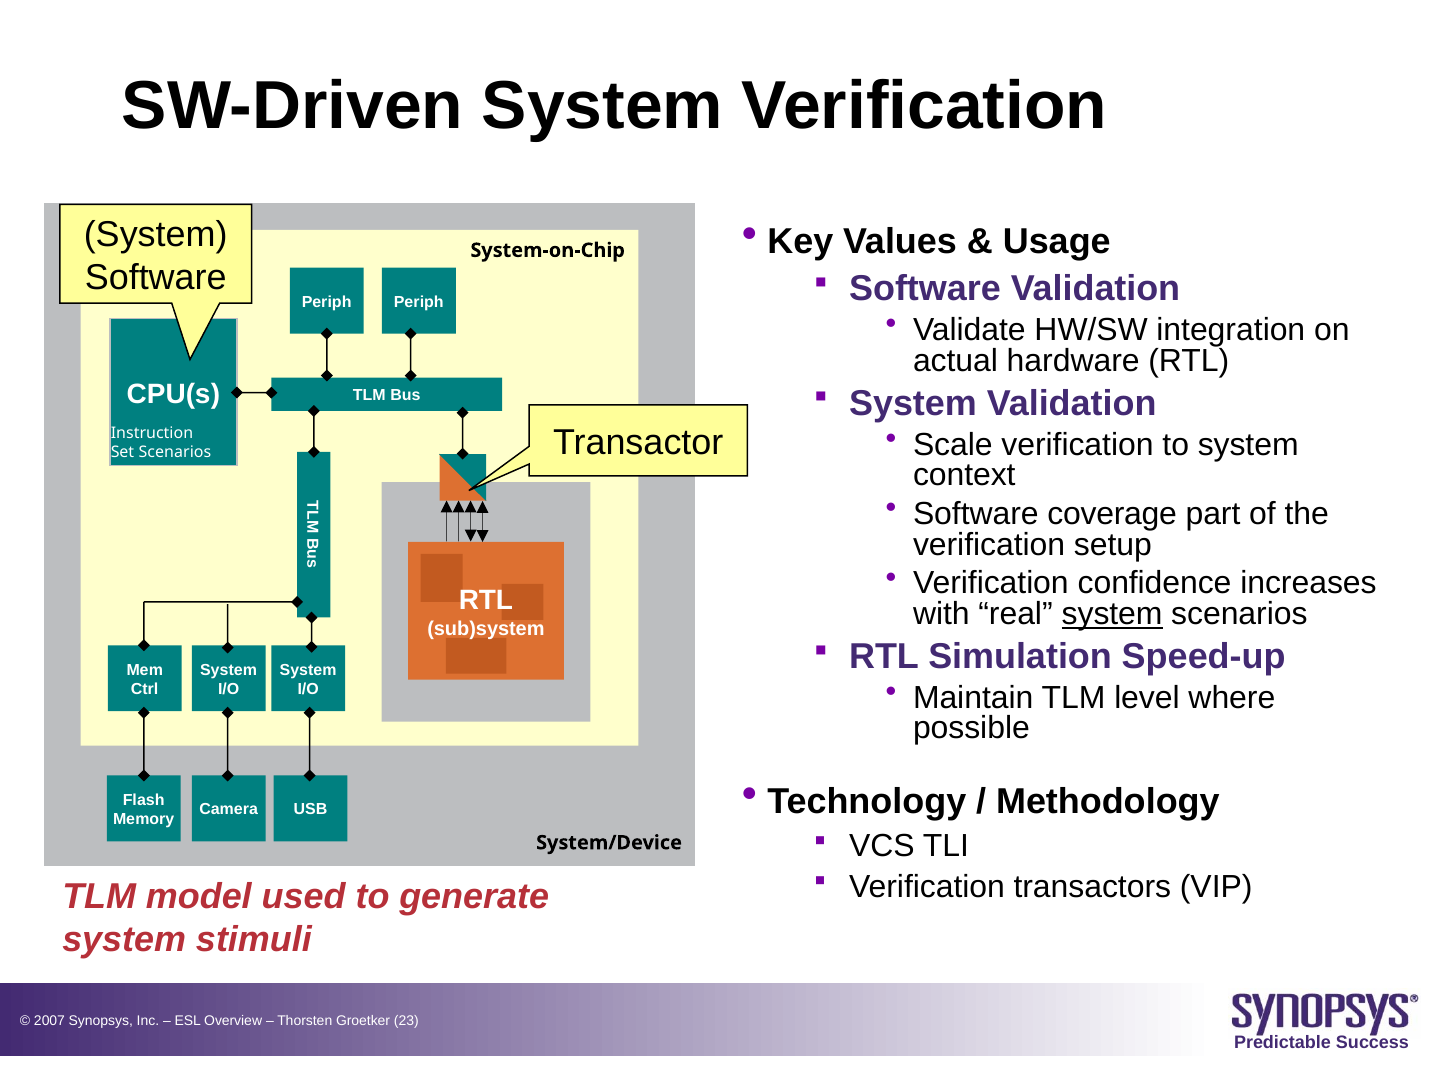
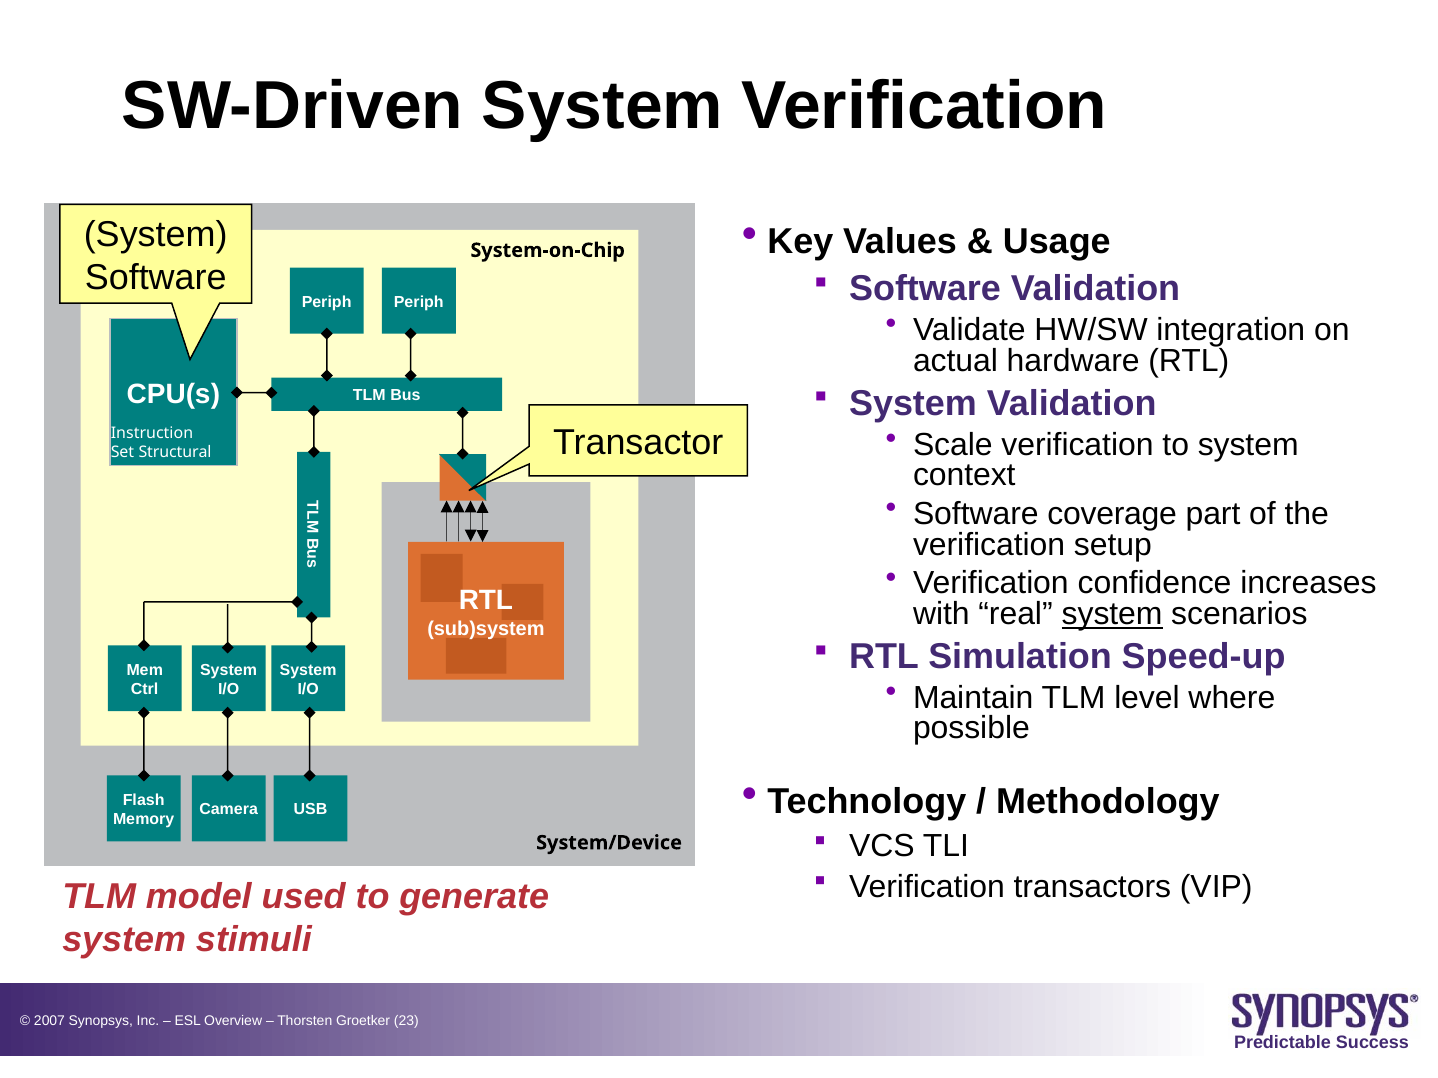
Set Scenarios: Scenarios -> Structural
